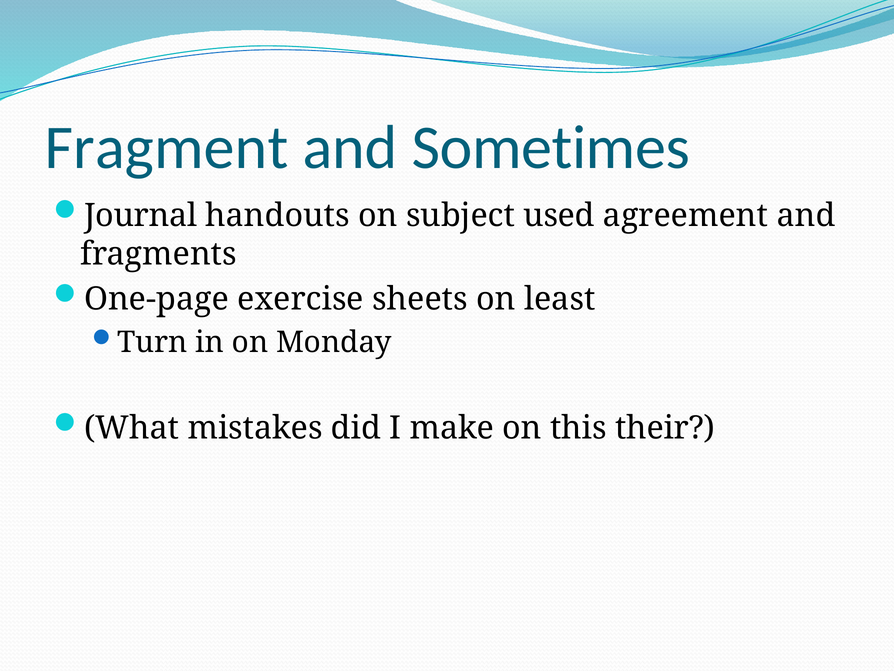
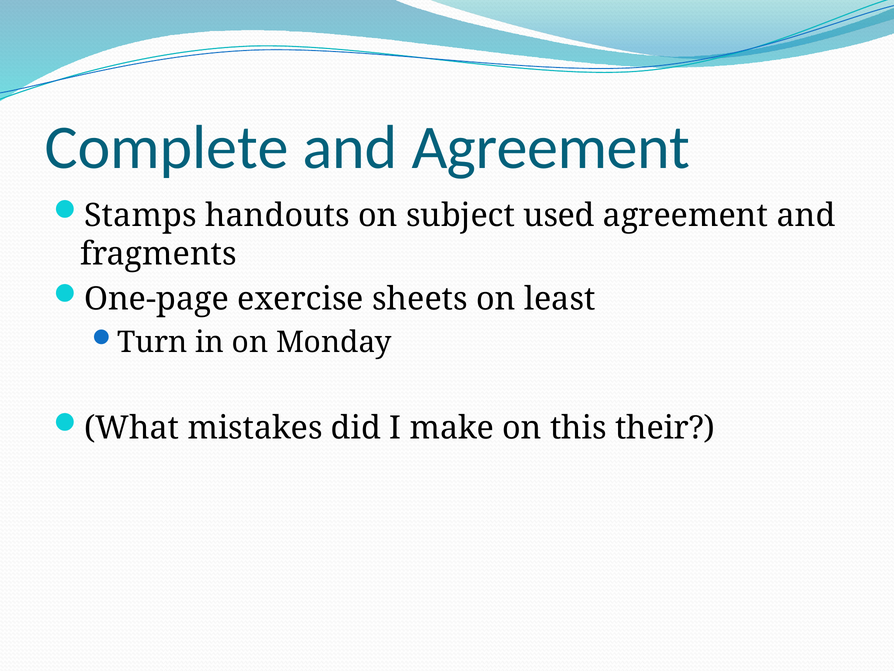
Fragment: Fragment -> Complete
and Sometimes: Sometimes -> Agreement
Journal: Journal -> Stamps
